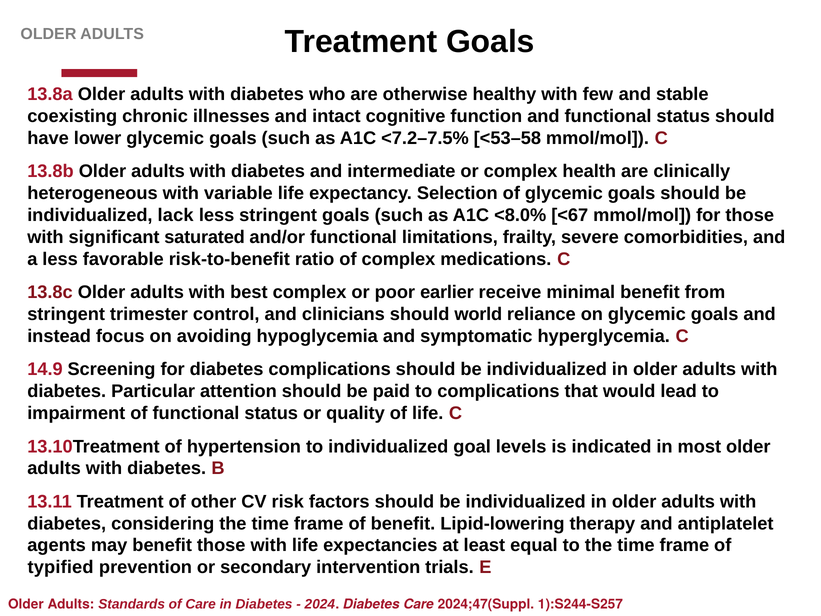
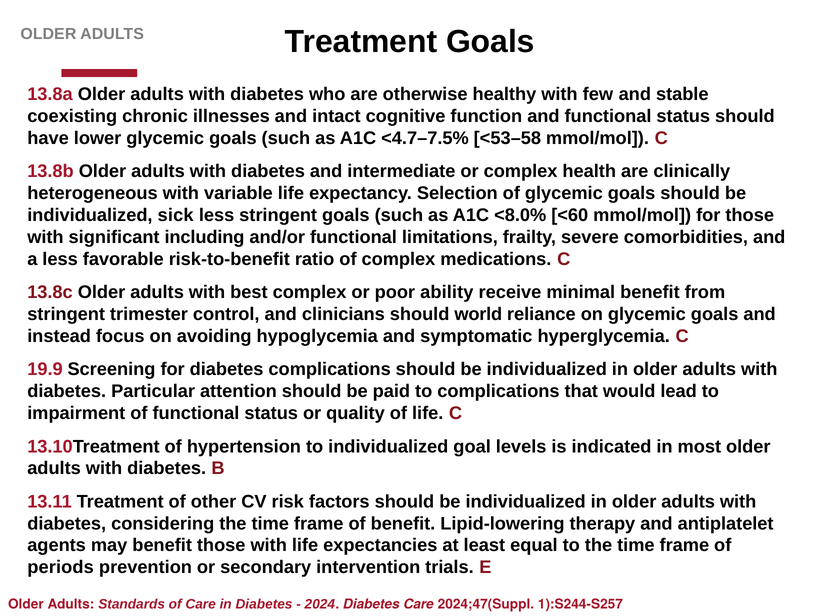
<7.2–7.5%: <7.2–7.5% -> <4.7–7.5%
lack: lack -> sick
<67: <67 -> <60
saturated: saturated -> including
earlier: earlier -> ability
14.9: 14.9 -> 19.9
typified: typified -> periods
